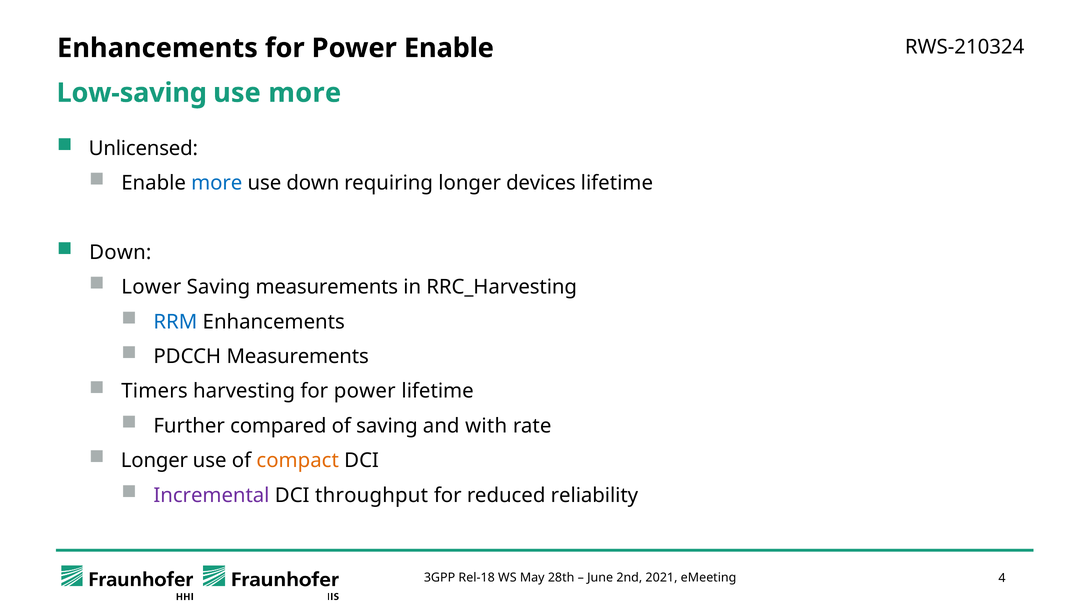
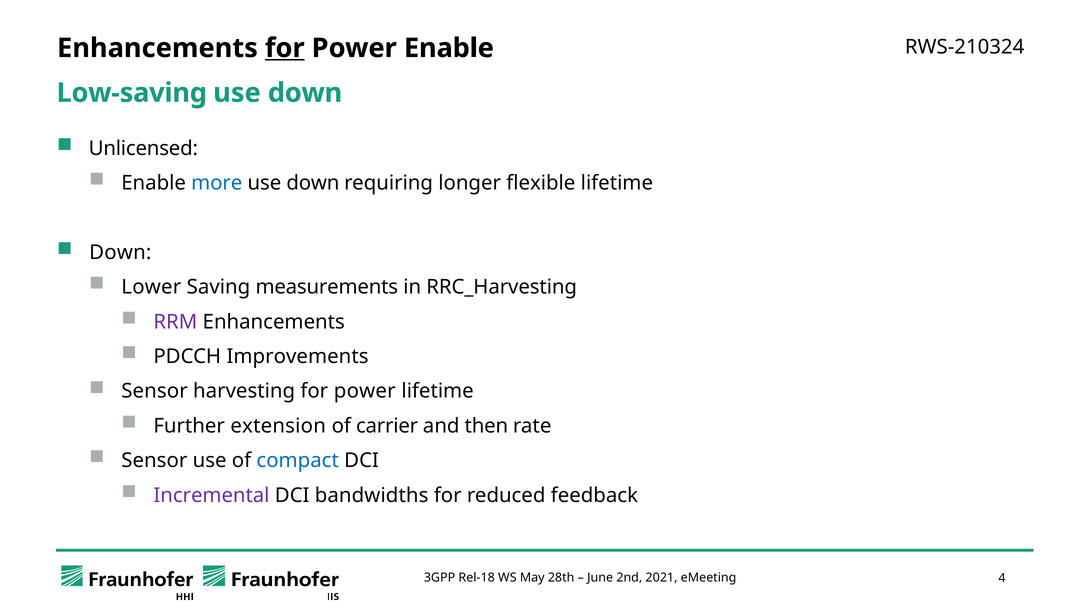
for at (285, 48) underline: none -> present
more at (305, 93): more -> down
devices: devices -> flexible
RRM colour: blue -> purple
PDCCH Measurements: Measurements -> Improvements
Timers at (154, 392): Timers -> Sensor
compared: compared -> extension
of saving: saving -> carrier
with: with -> then
Longer at (154, 461): Longer -> Sensor
compact colour: orange -> blue
throughput: throughput -> bandwidths
reliability: reliability -> feedback
